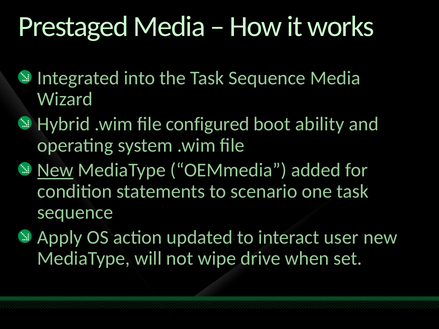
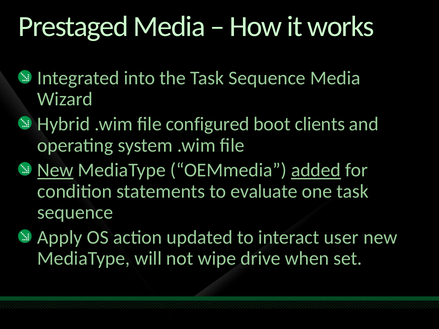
ability: ability -> clients
added underline: none -> present
scenario: scenario -> evaluate
